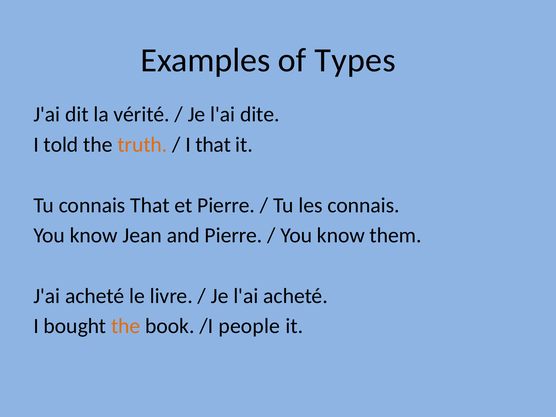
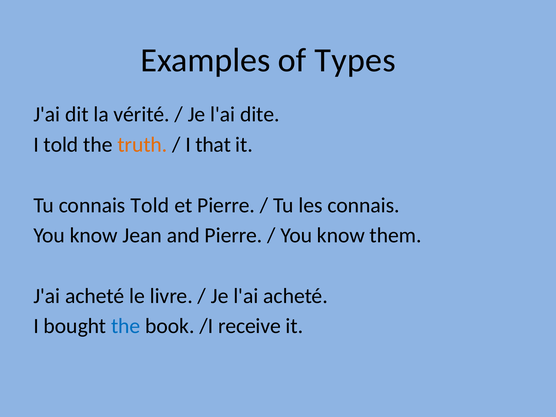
connais That: That -> Told
the at (126, 326) colour: orange -> blue
people: people -> receive
